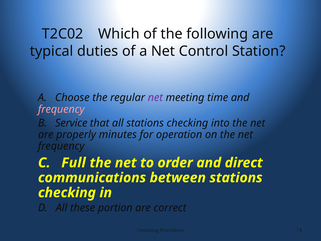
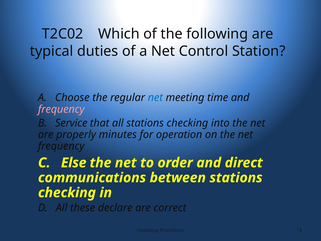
net at (155, 98) colour: purple -> blue
Full: Full -> Else
portion: portion -> declare
